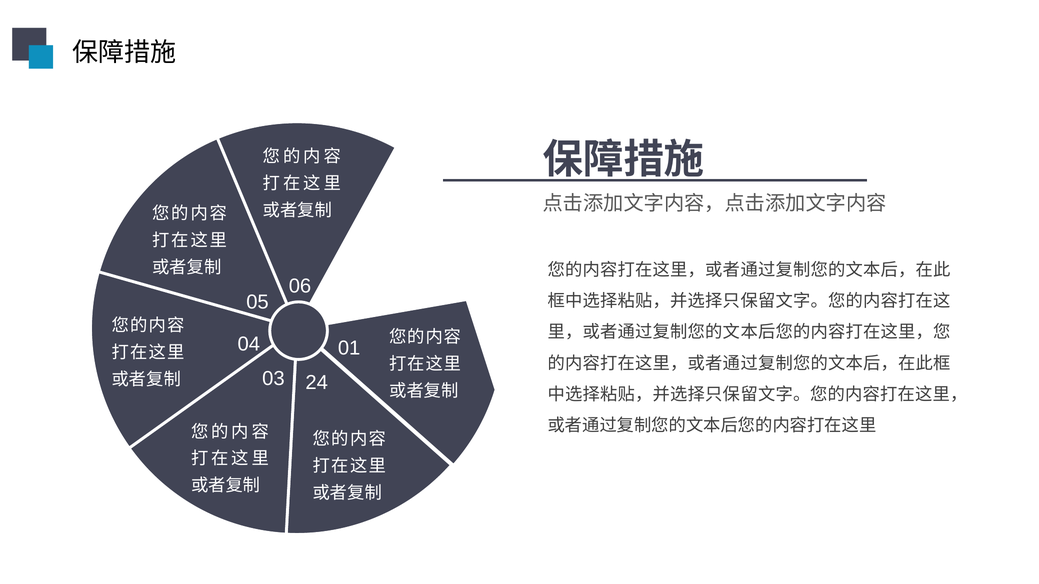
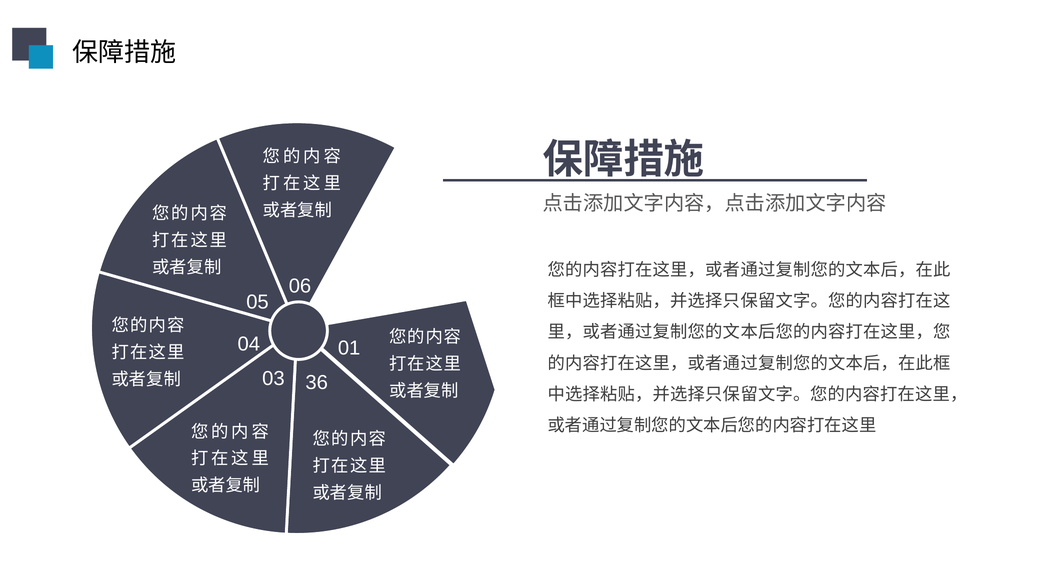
24: 24 -> 36
